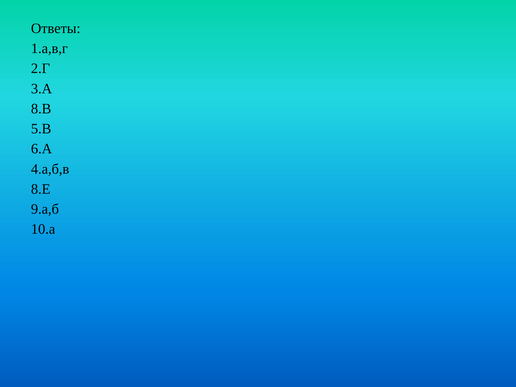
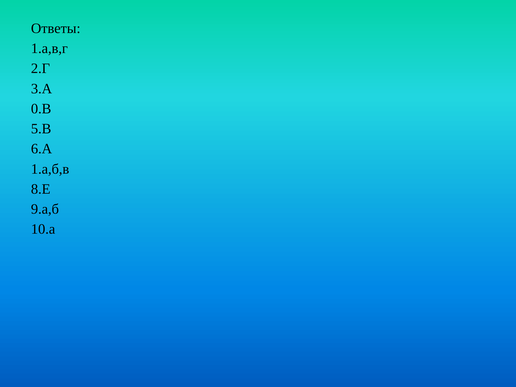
8.В: 8.В -> 0.В
4.а,б,в: 4.а,б,в -> 1.а,б,в
